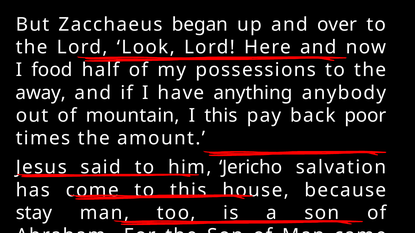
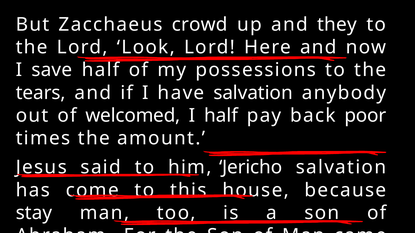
began: began -> crowd
over: over -> they
I food: food -> save
away: away -> tears
have anything: anything -> salvation
mountain: mountain -> welcomed
I this: this -> half
